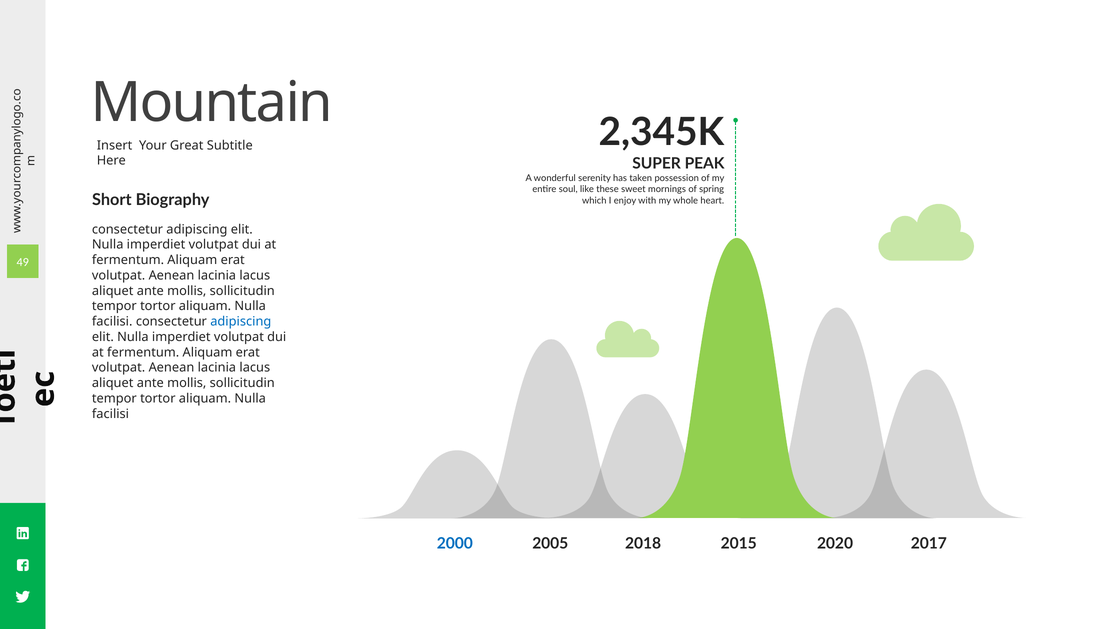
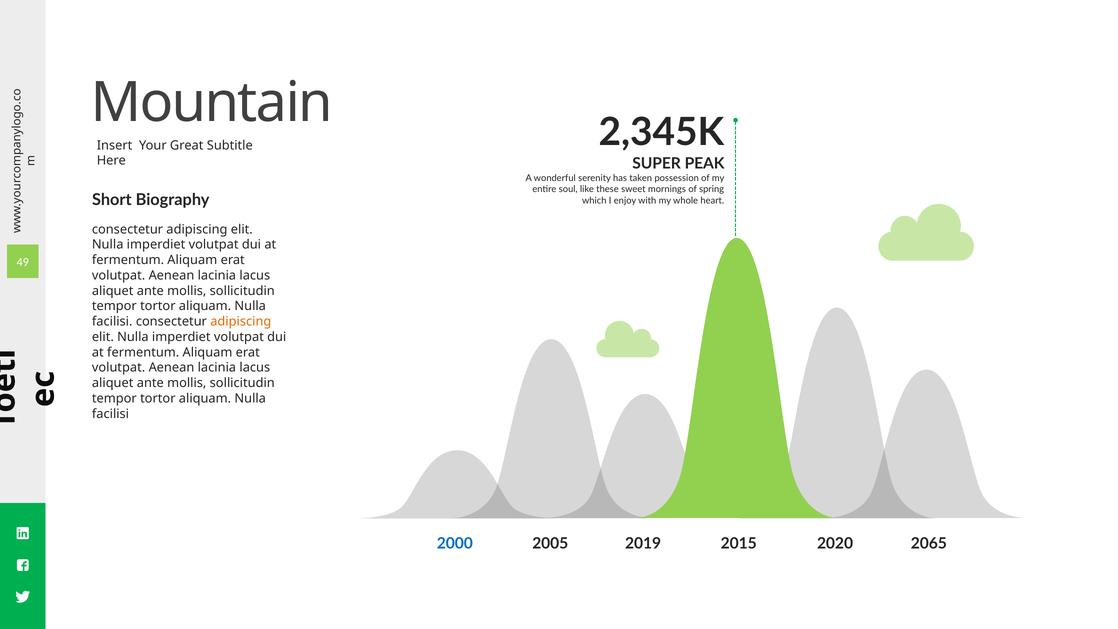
adipiscing at (241, 322) colour: blue -> orange
2018: 2018 -> 2019
2017: 2017 -> 2065
